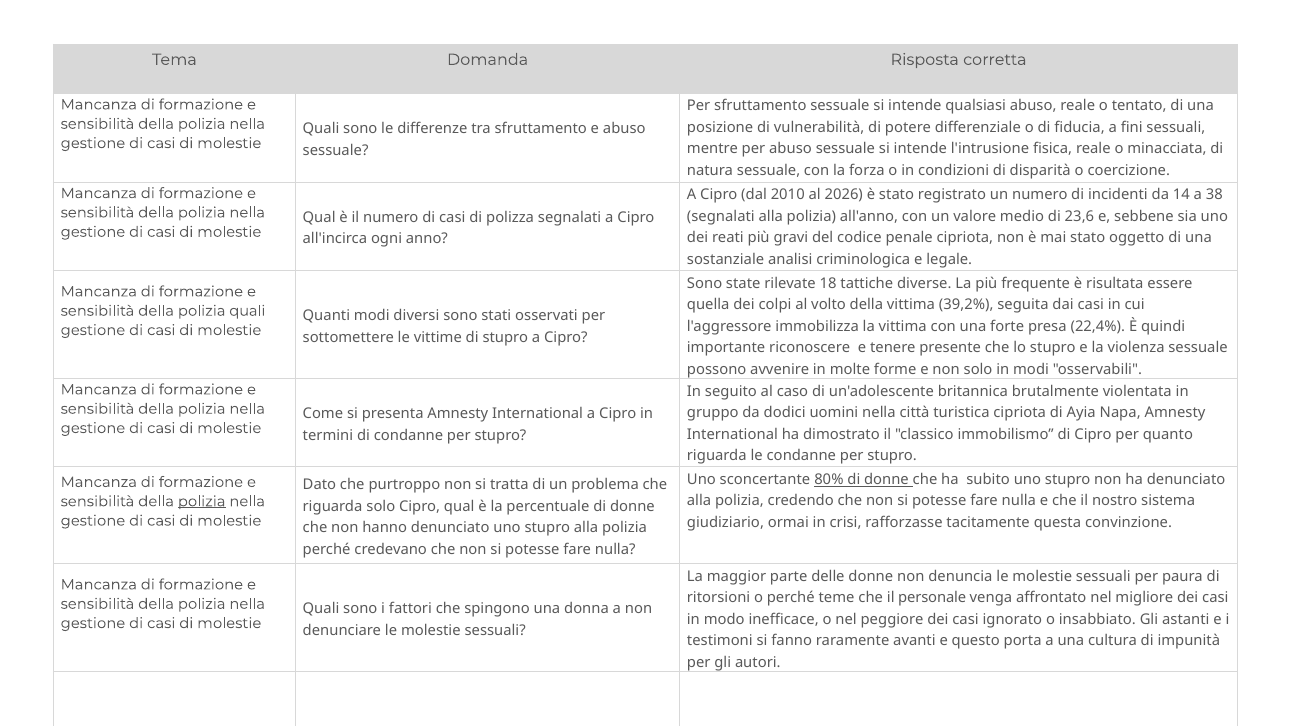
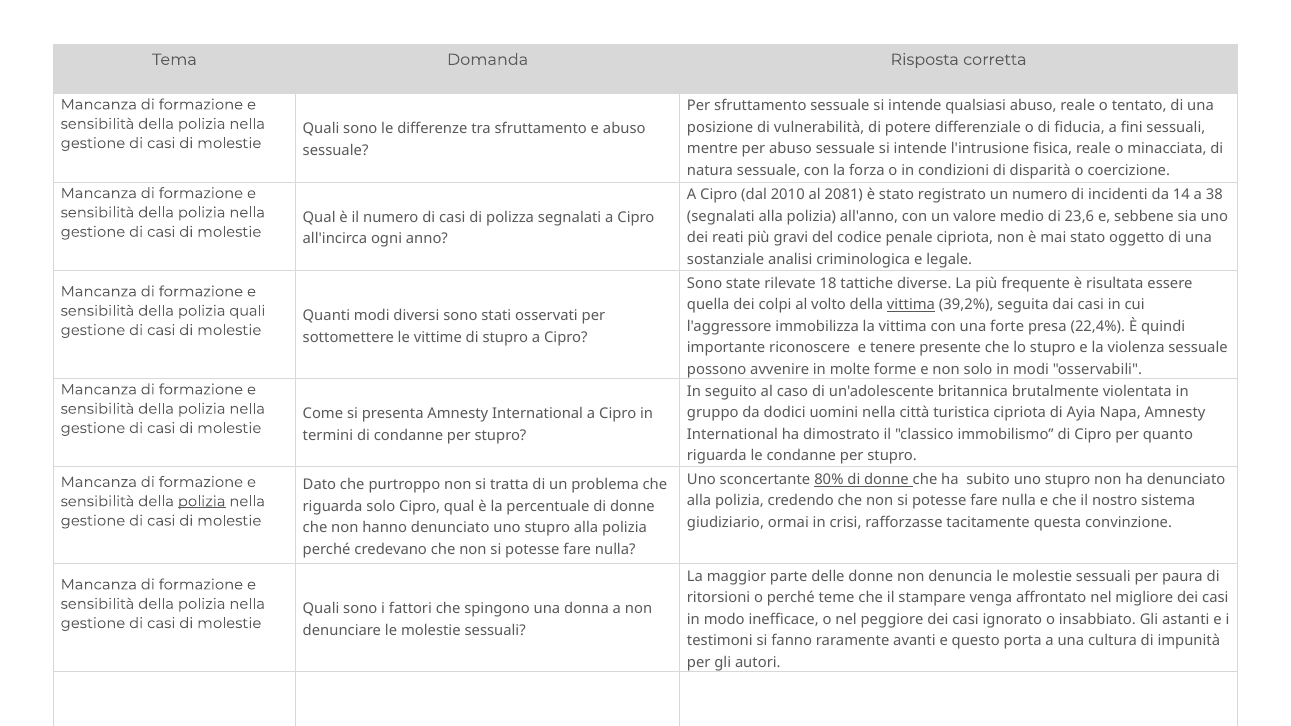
2026: 2026 -> 2081
vittima at (911, 305) underline: none -> present
personale: personale -> stampare
